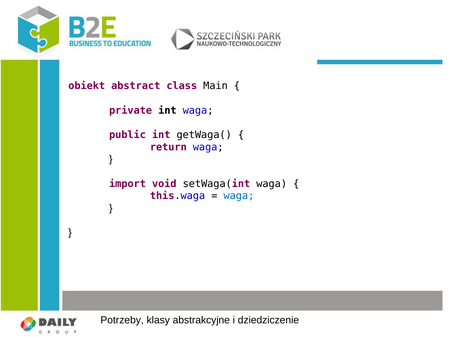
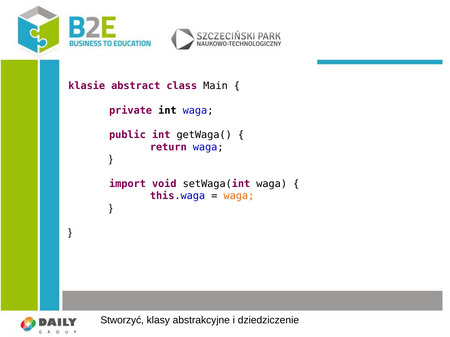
obiekt: obiekt -> klasie
waga at (239, 196) colour: blue -> orange
Potrzeby: Potrzeby -> Stworzyć
